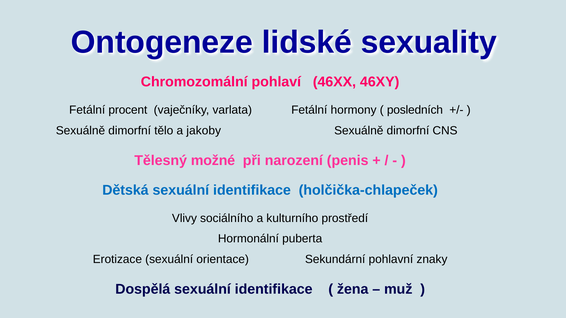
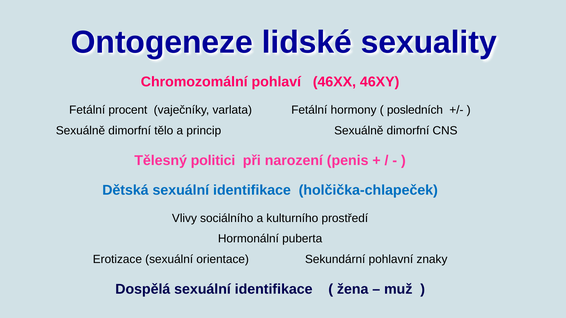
jakoby: jakoby -> princip
možné: možné -> politici
